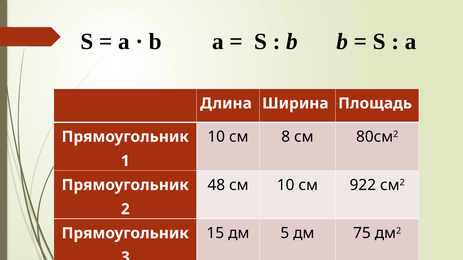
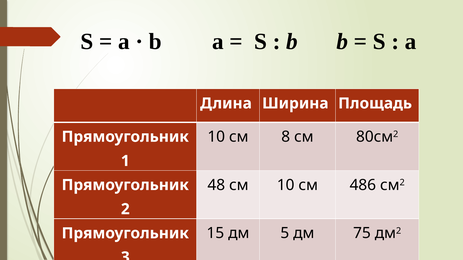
922: 922 -> 486
